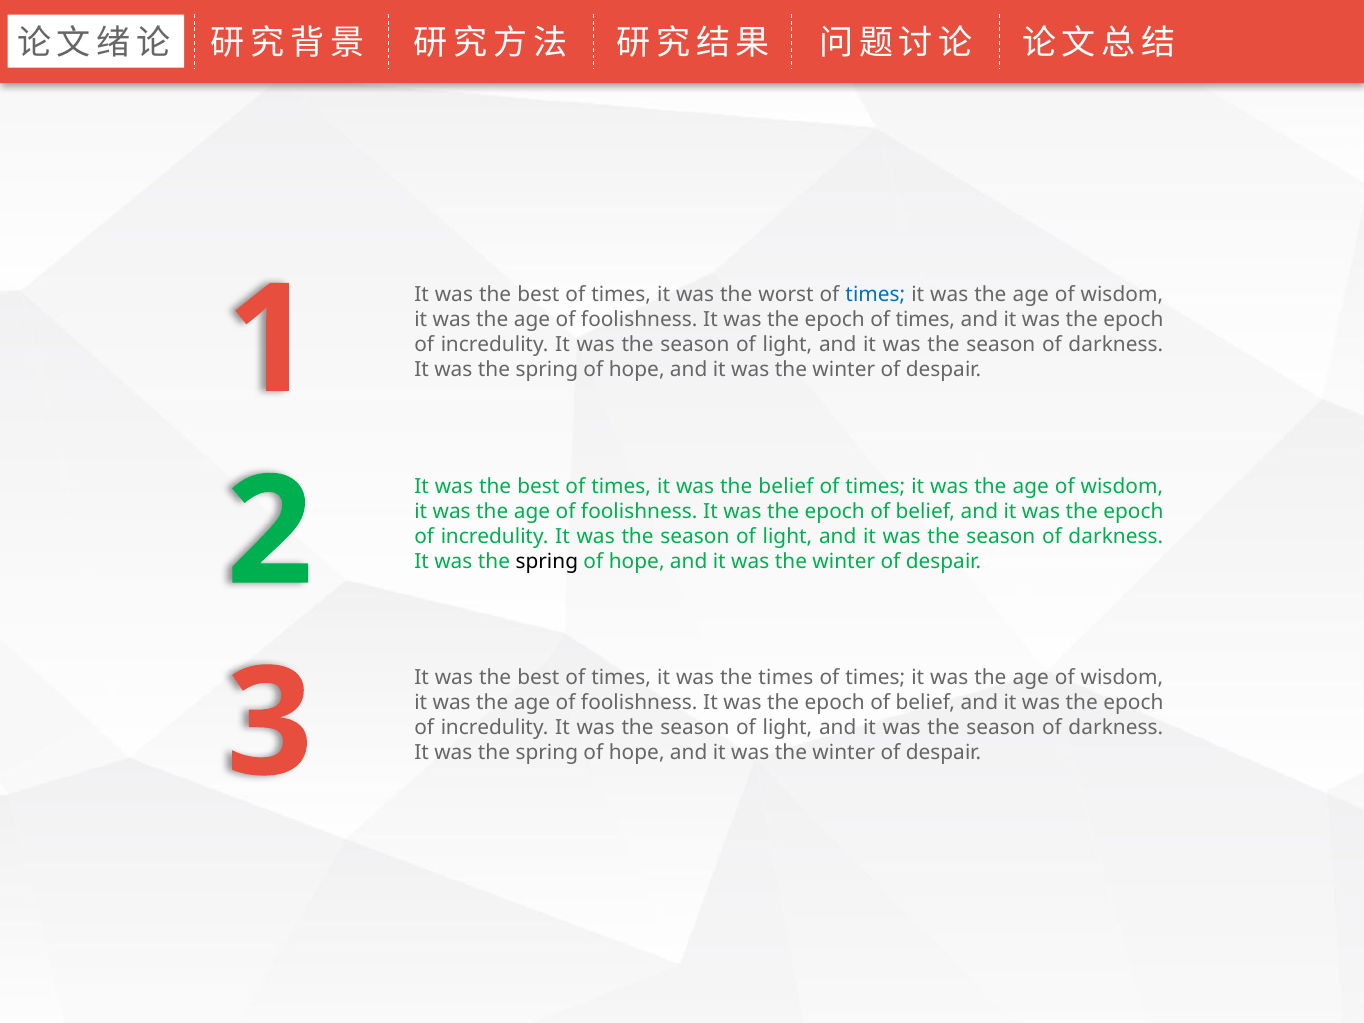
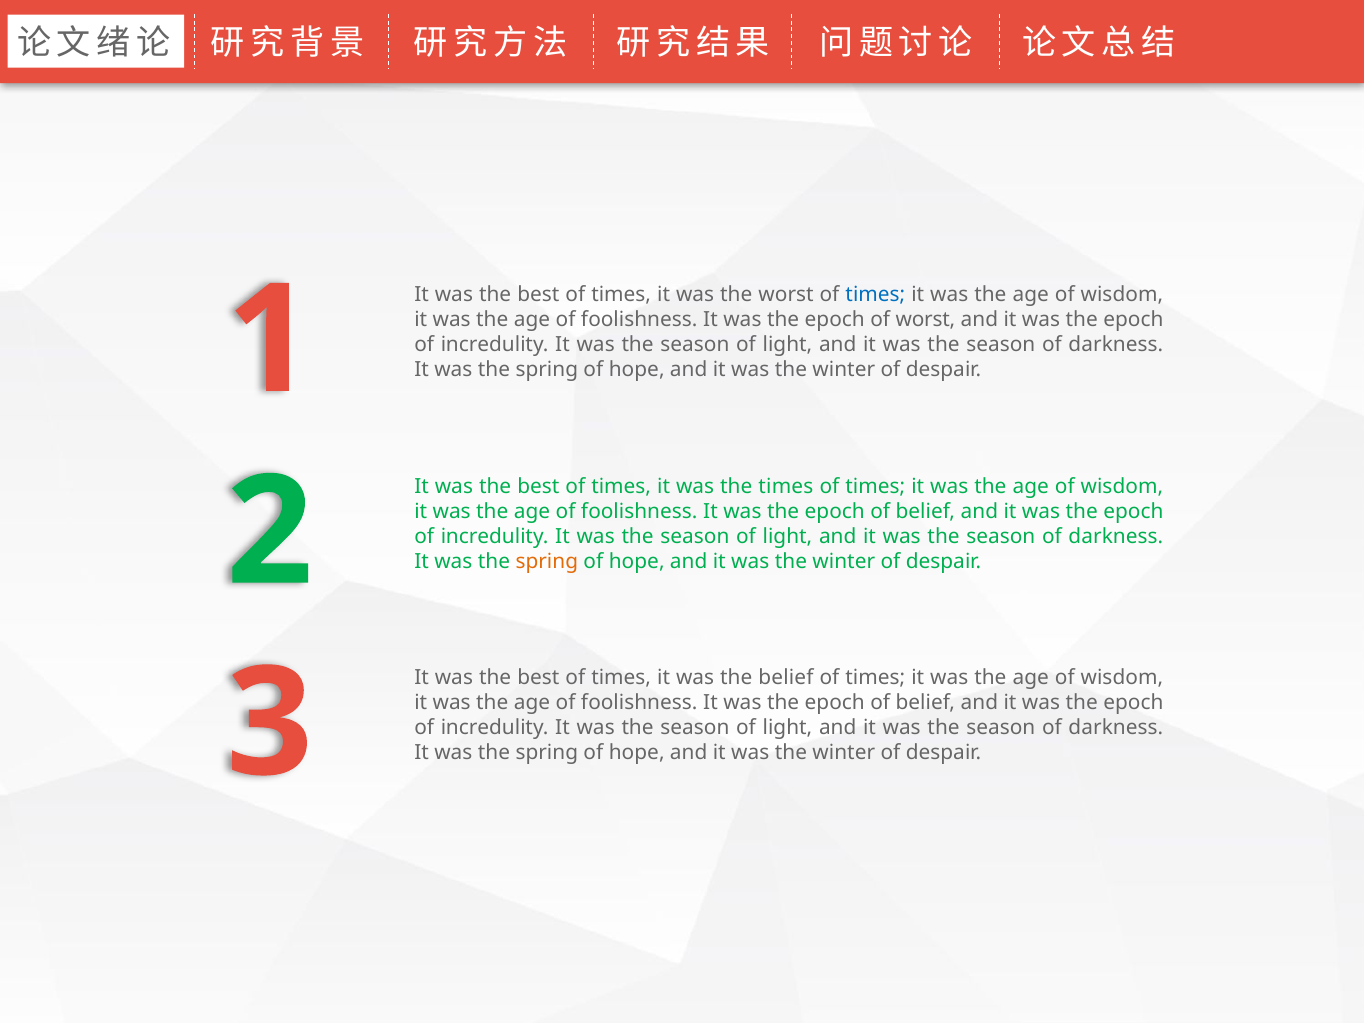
epoch of times: times -> worst
the belief: belief -> times
spring at (547, 561) colour: black -> orange
the times: times -> belief
